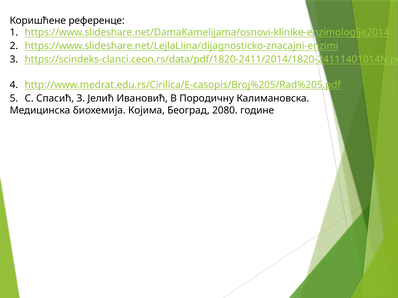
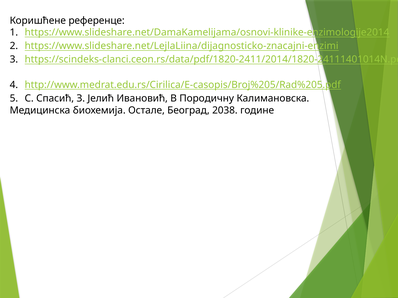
Којима: Којима -> Остале
2080: 2080 -> 2038
